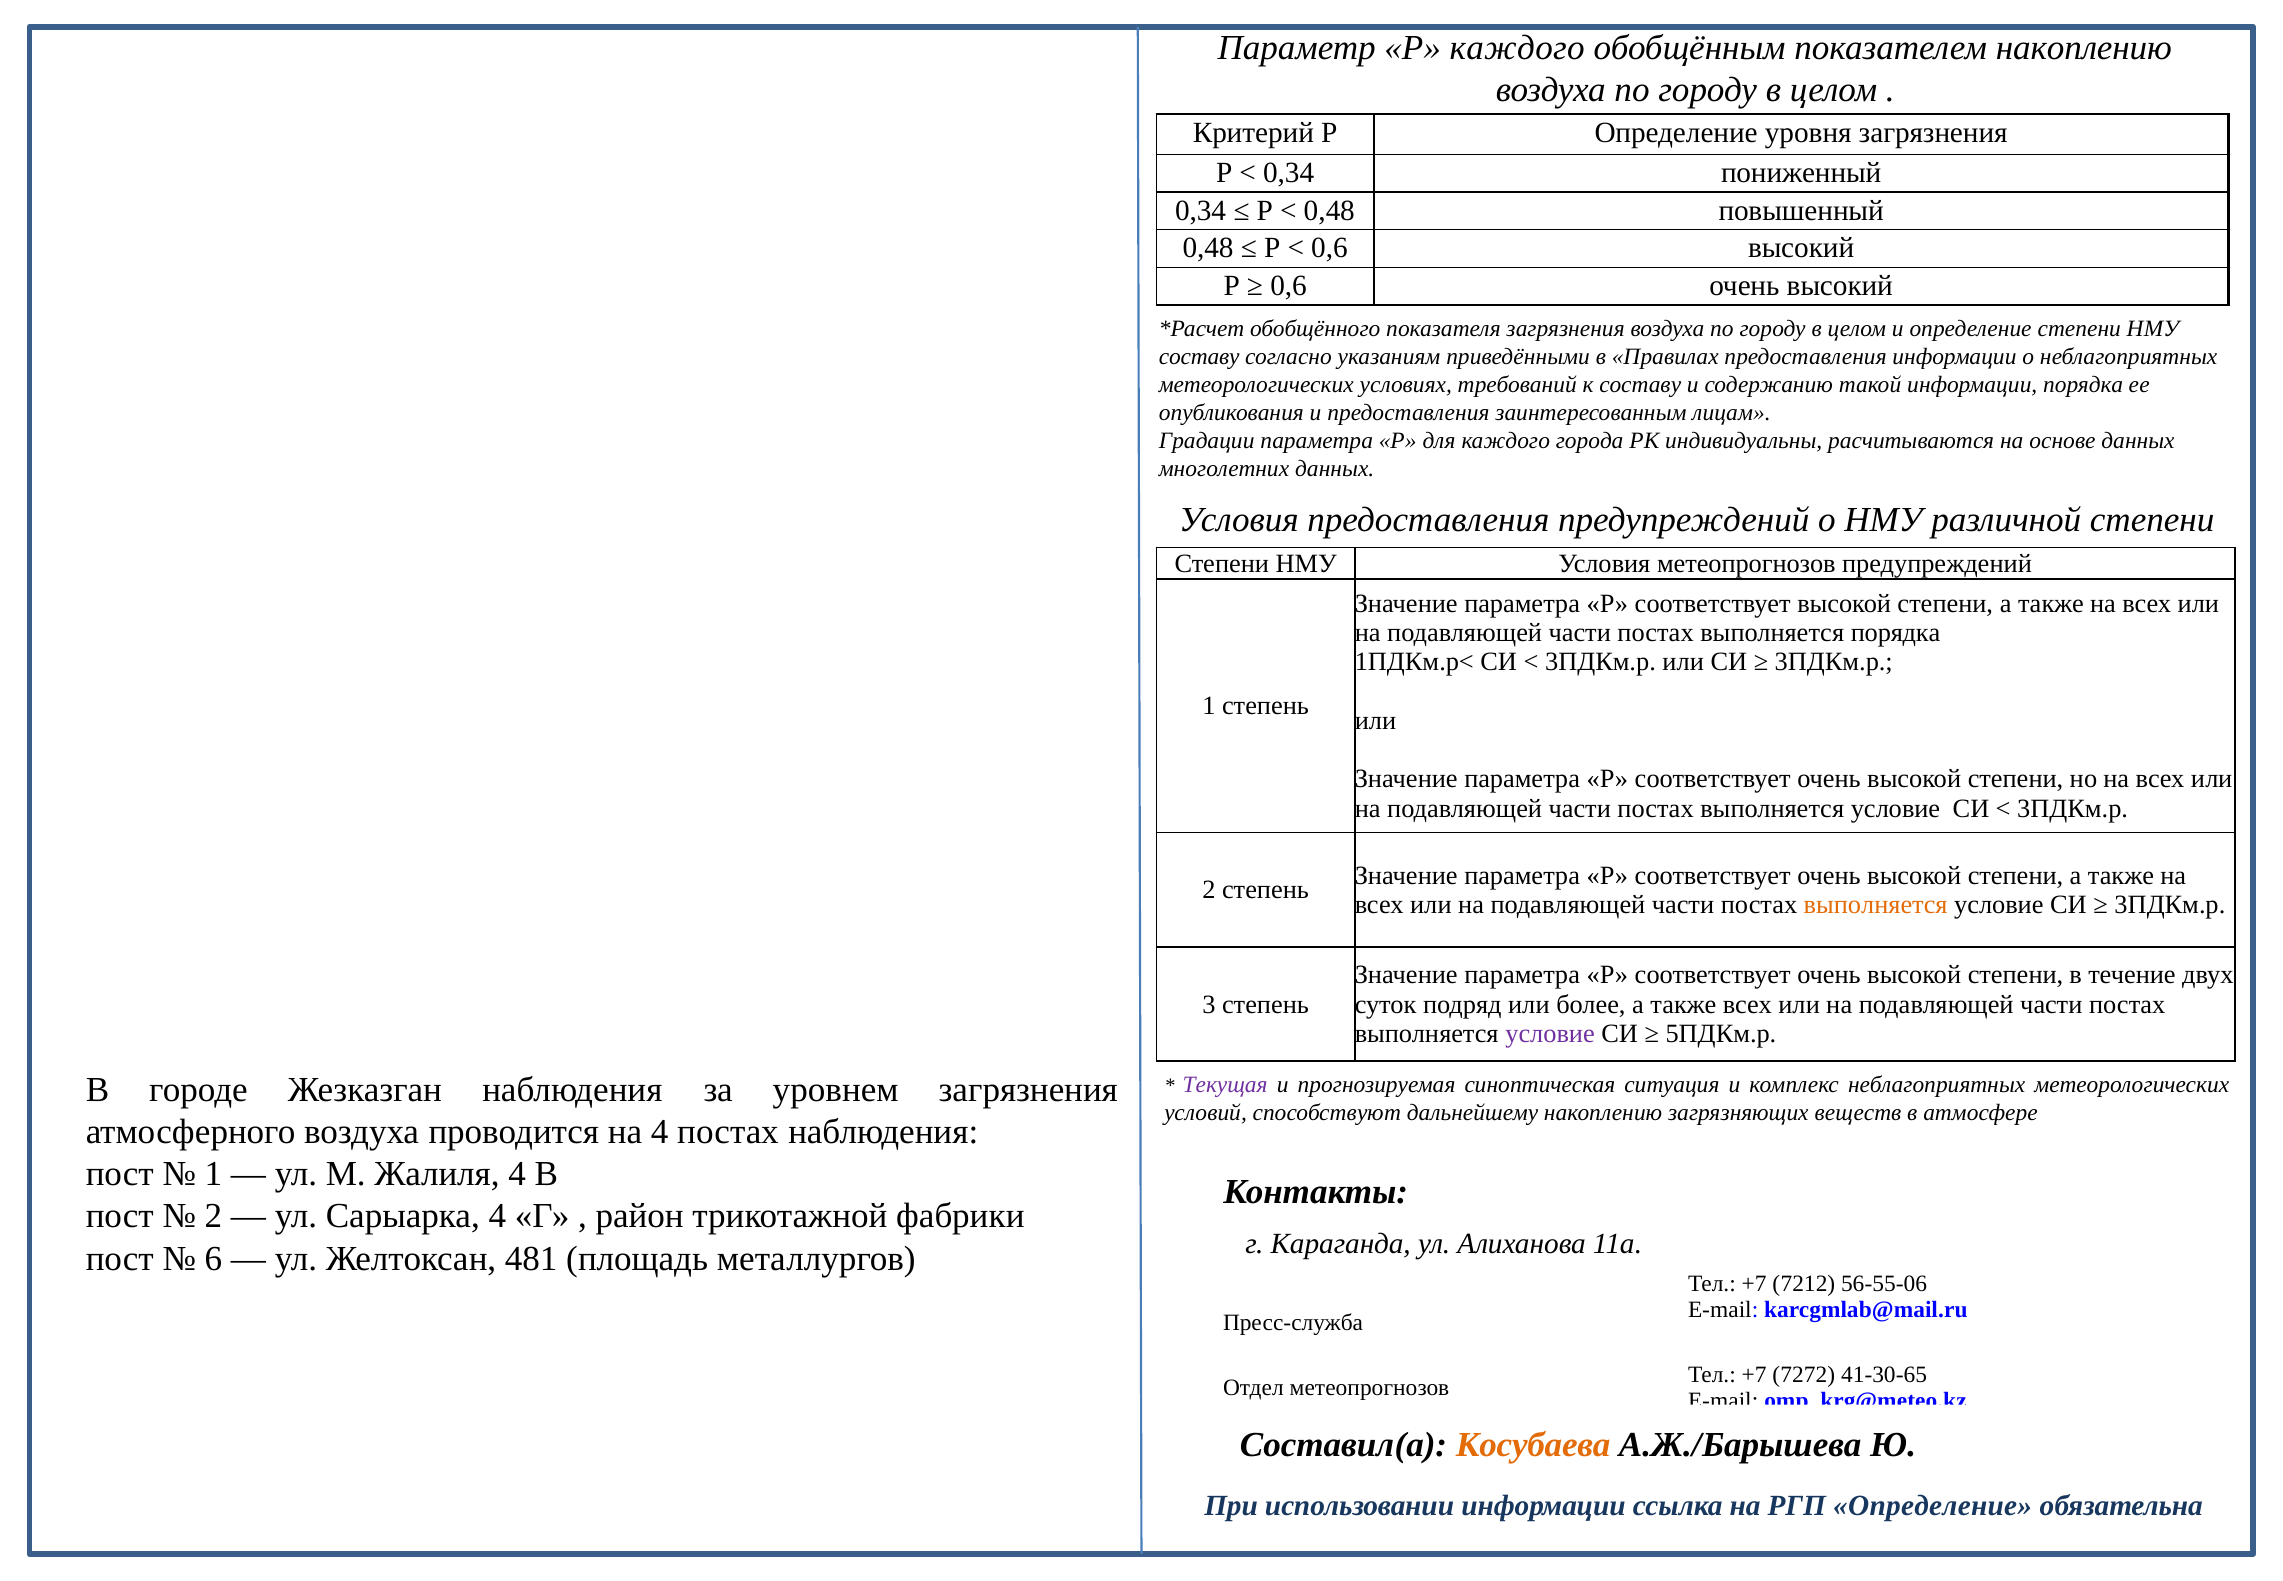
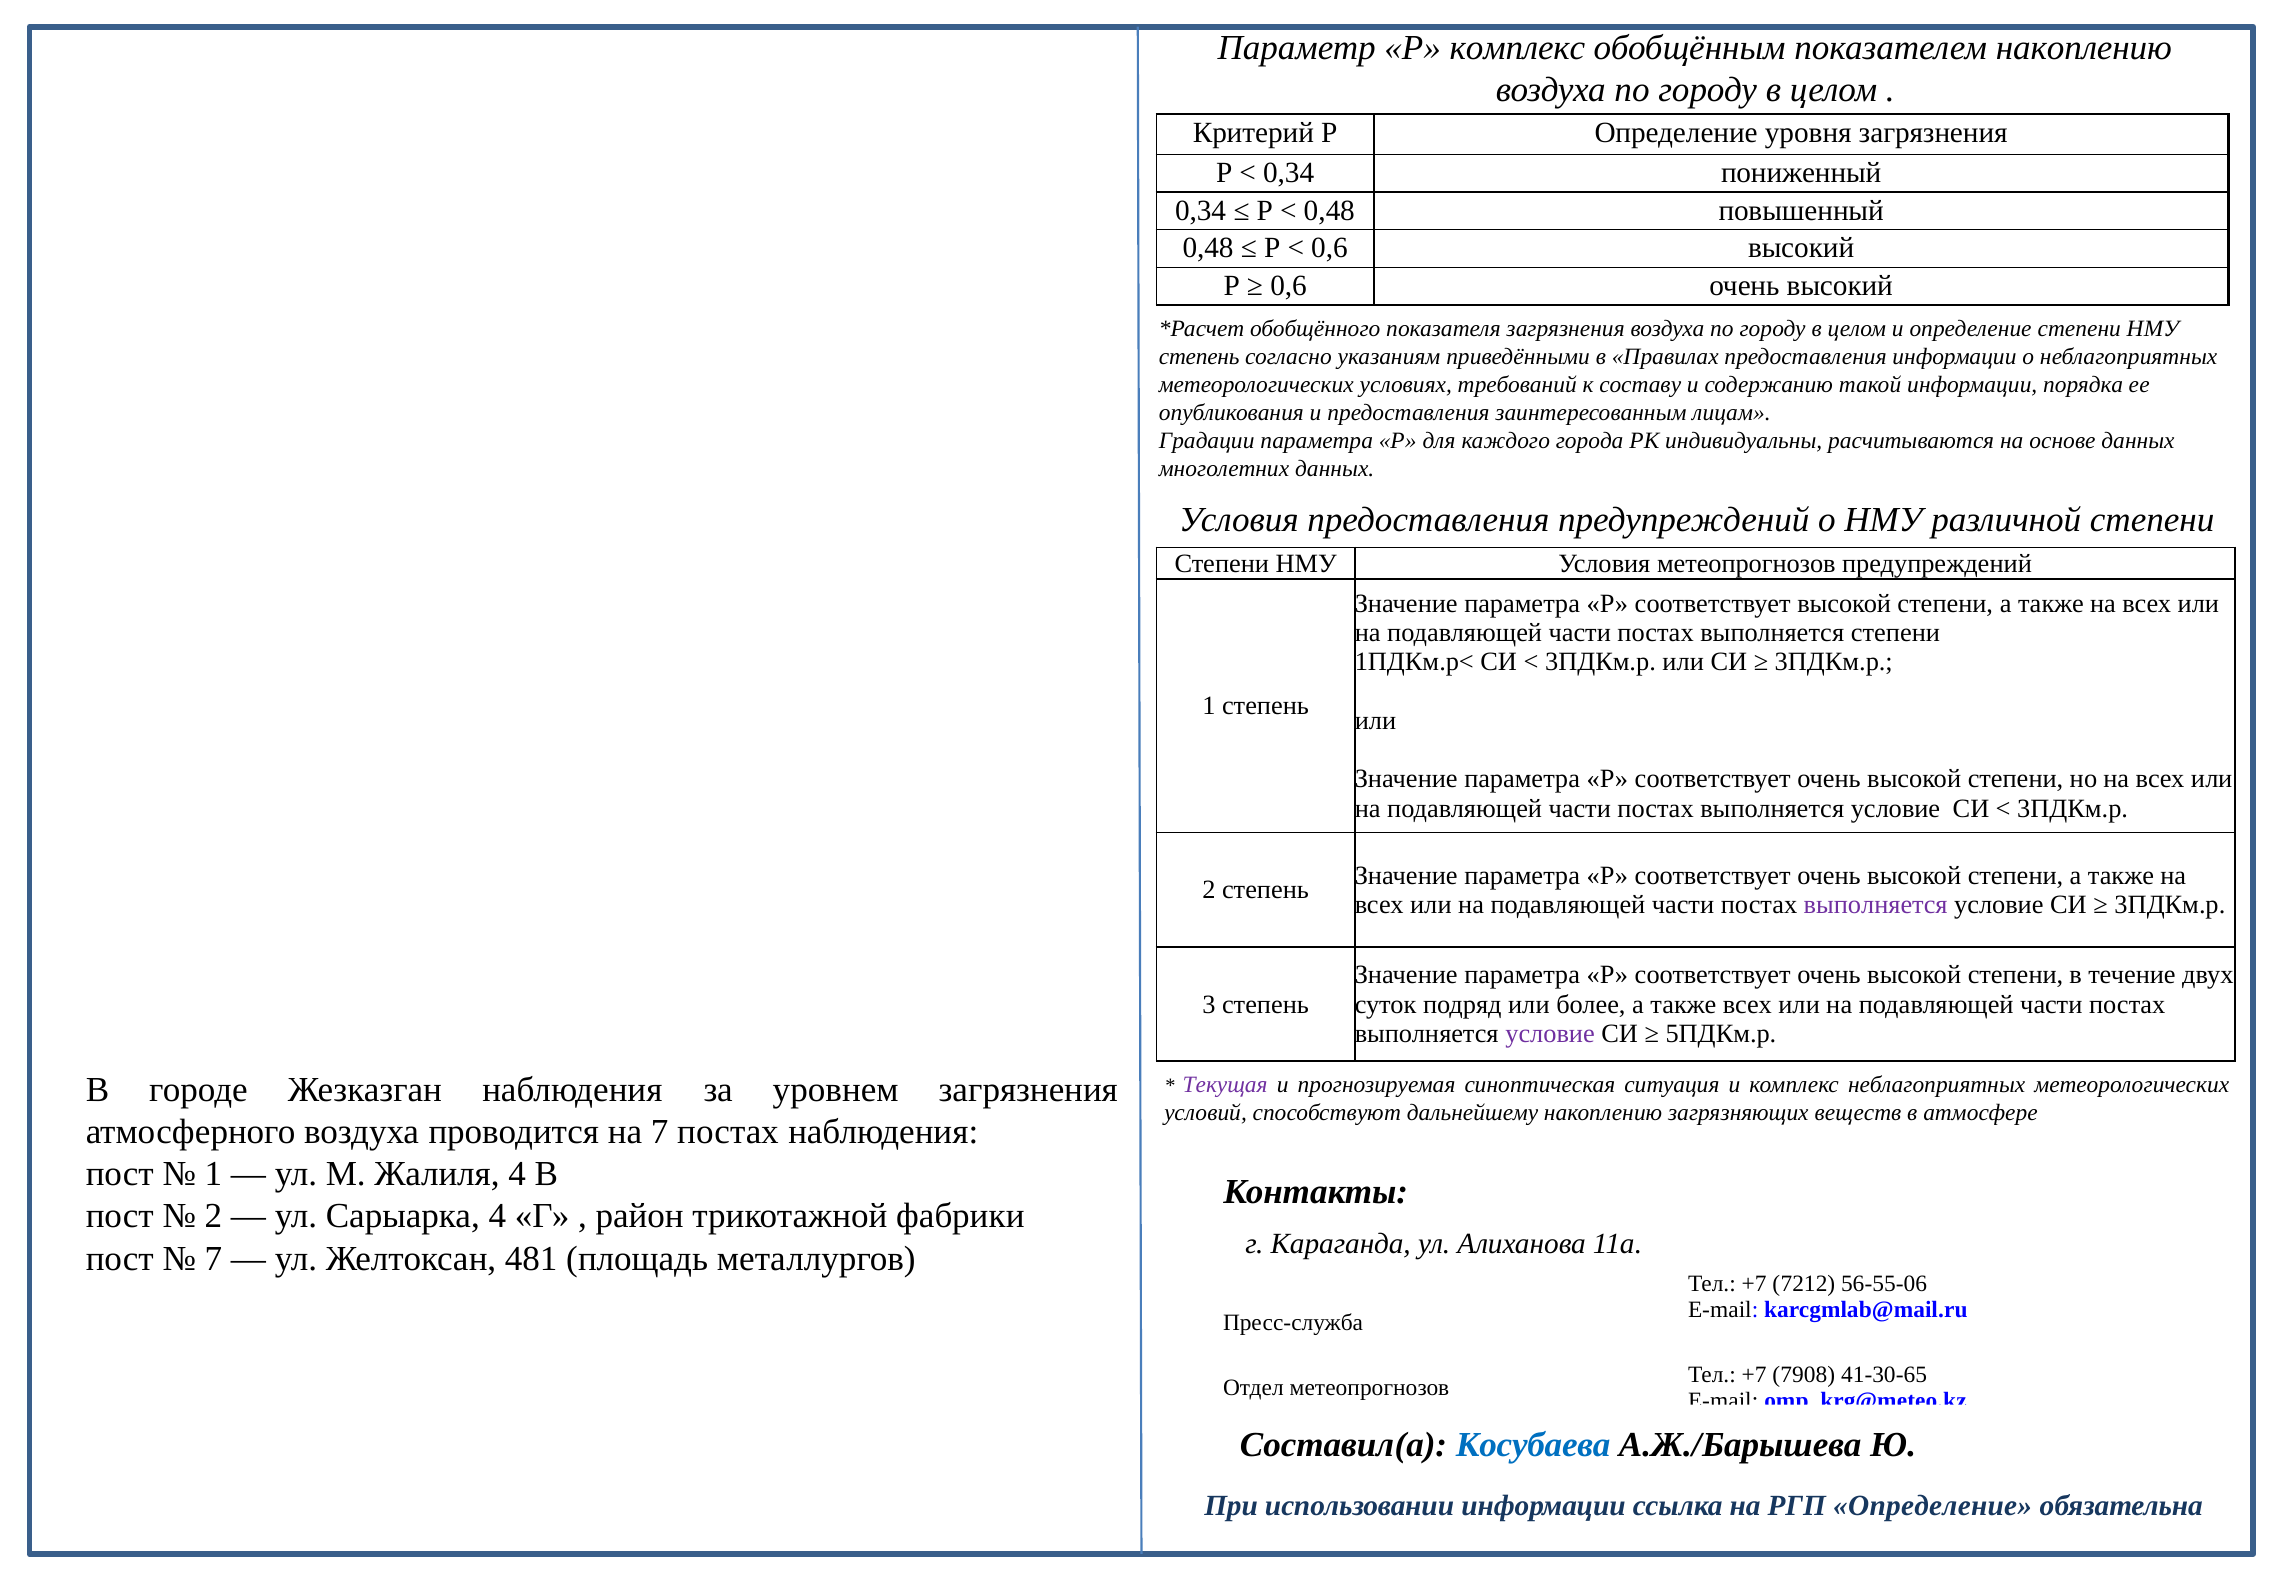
Р каждого: каждого -> комплекс
составу at (1199, 357): составу -> степень
выполняется порядка: порядка -> степени
выполняется at (1876, 904) colour: orange -> purple
на 4: 4 -> 7
6 at (213, 1258): 6 -> 7
7272: 7272 -> 7908
Косубаева colour: orange -> blue
